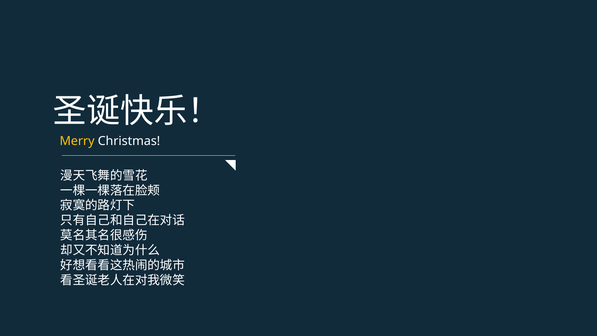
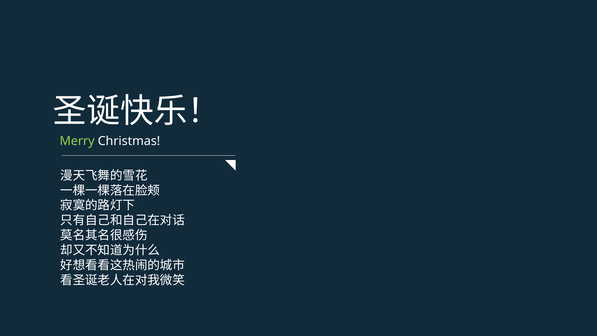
Merry colour: yellow -> light green
